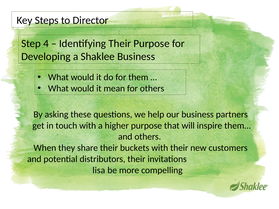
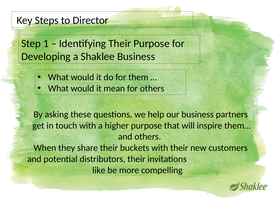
4: 4 -> 1
lisa: lisa -> like
